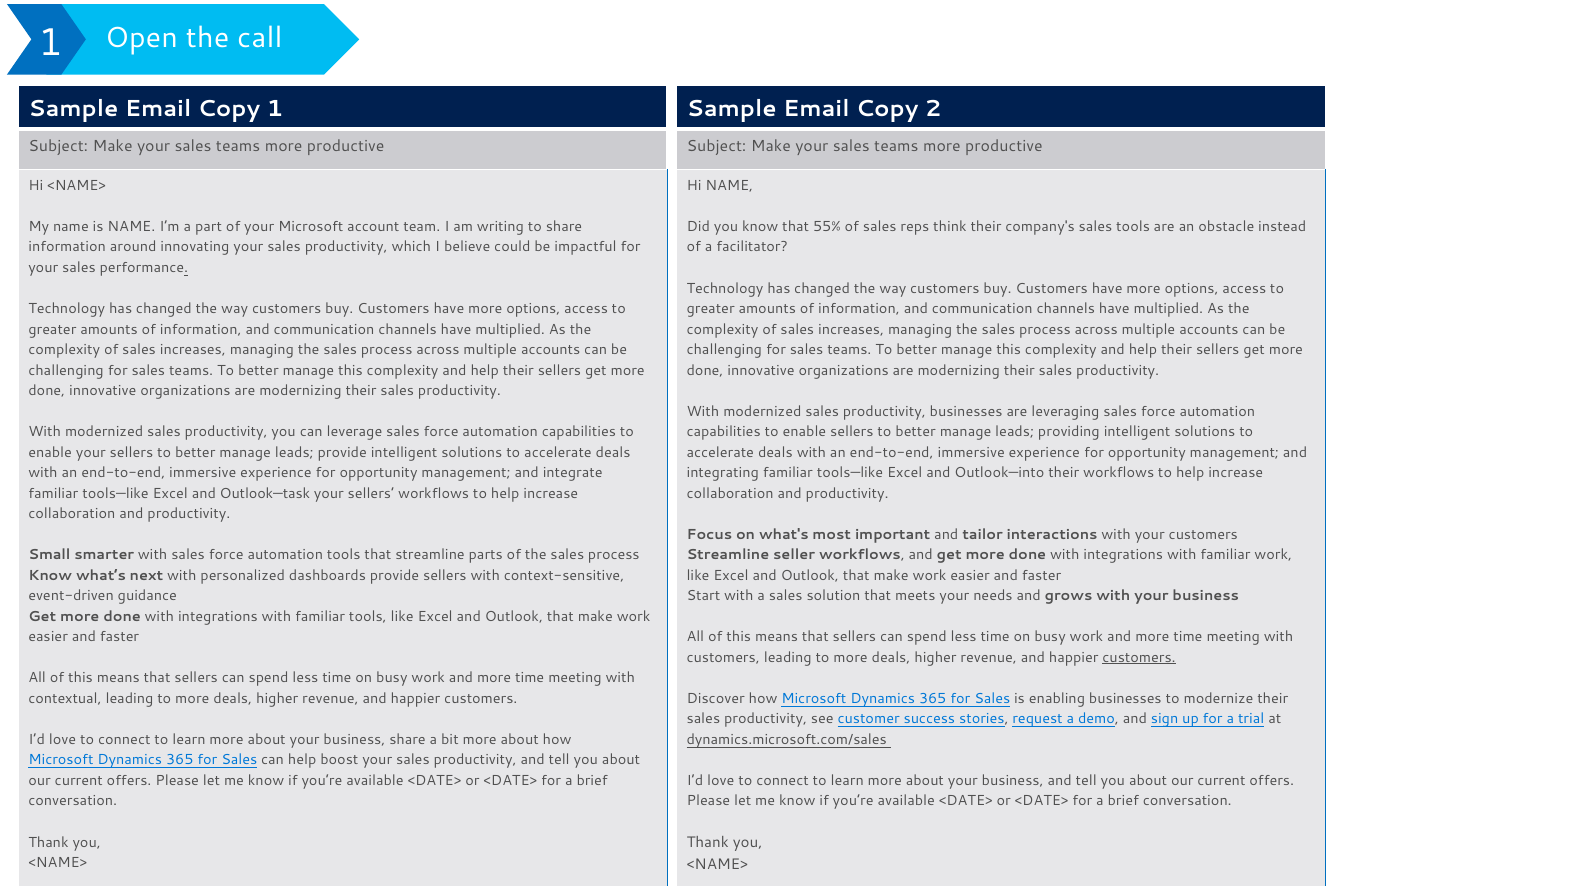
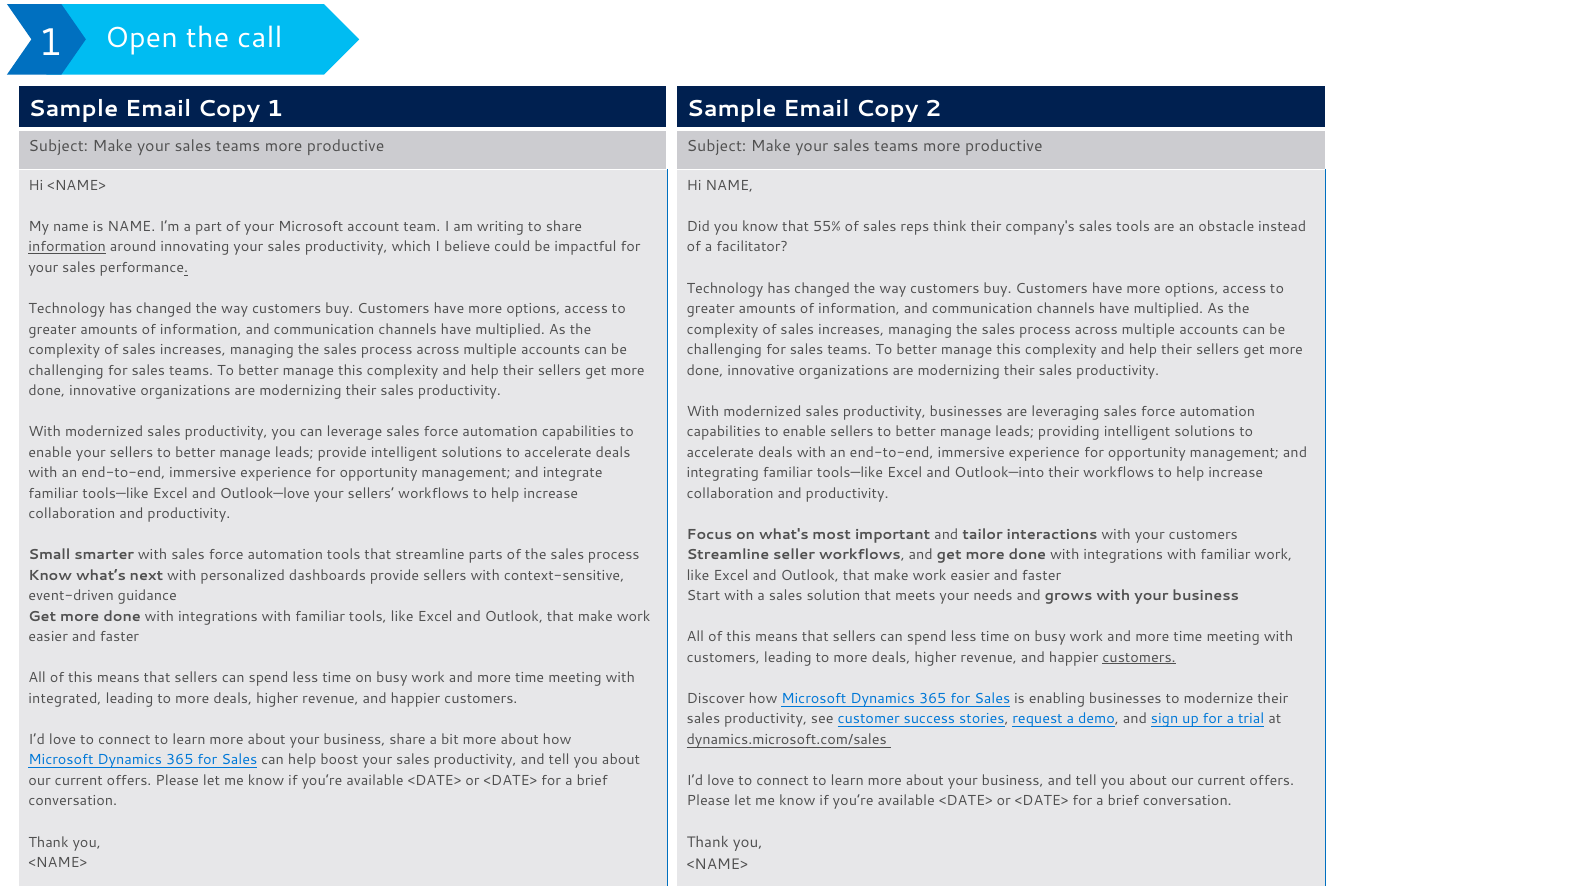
information at (67, 247) underline: none -> present
Outlook—task: Outlook—task -> Outlook—love
contextual: contextual -> integrated
